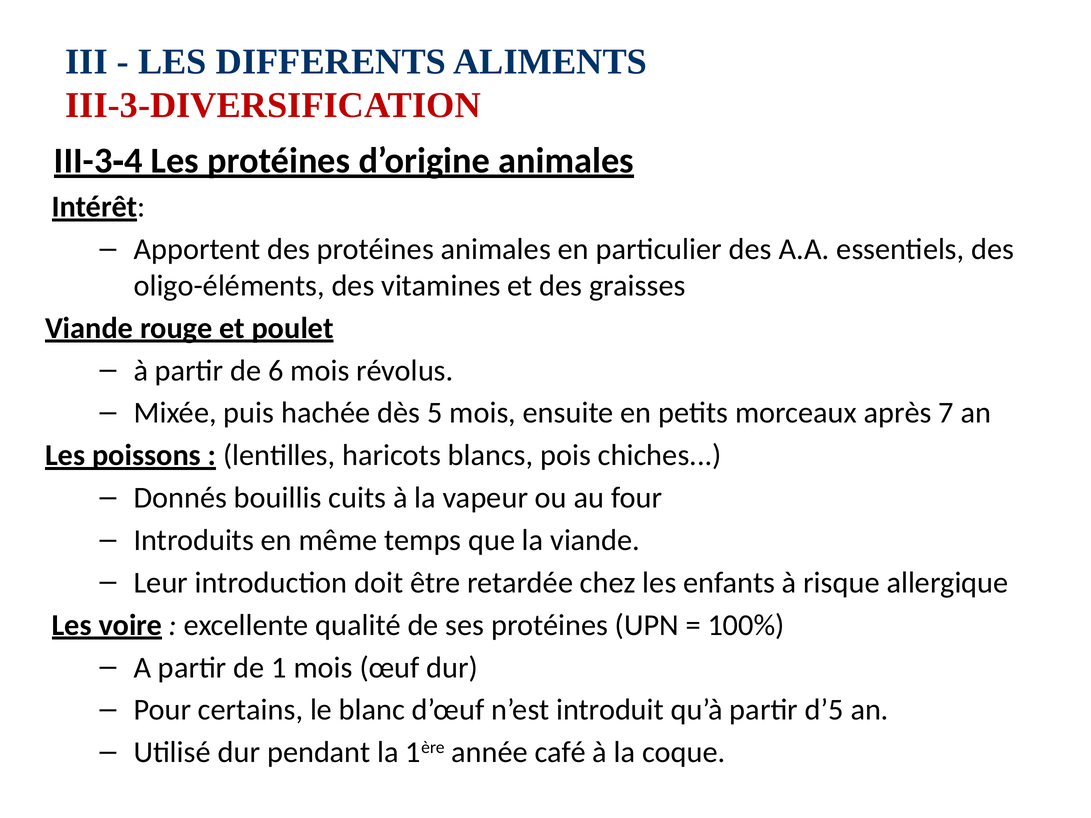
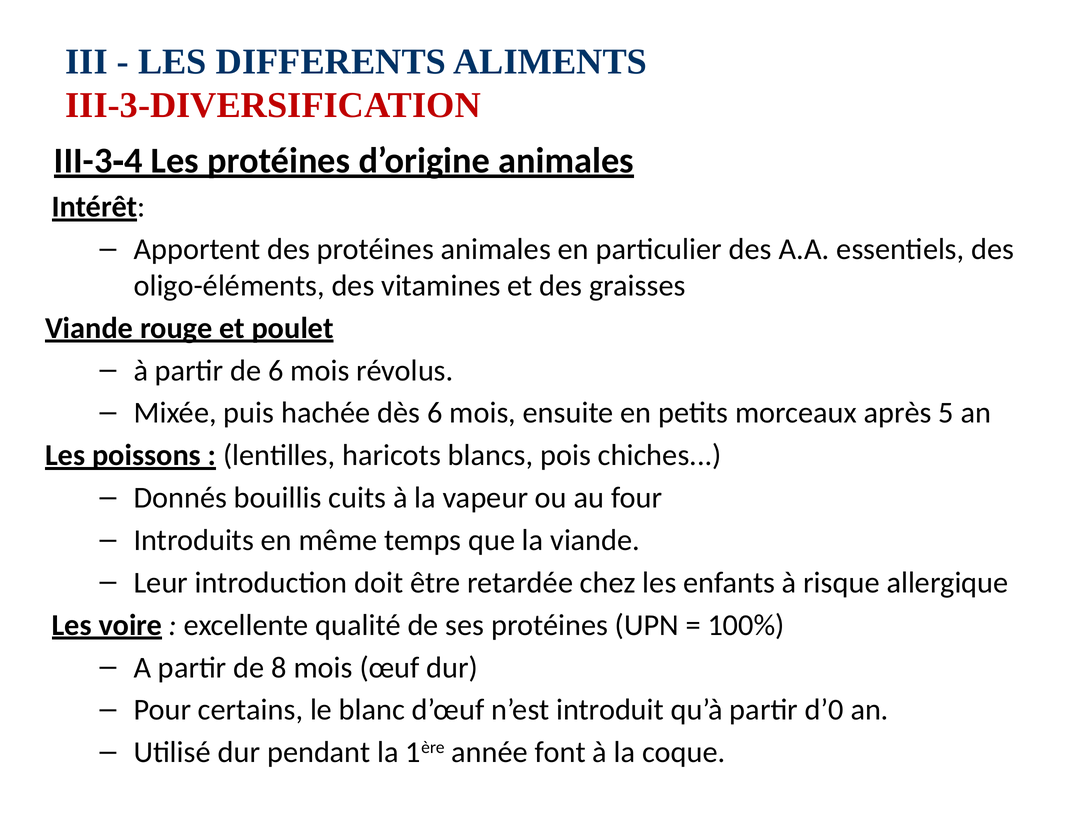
dès 5: 5 -> 6
7: 7 -> 5
1: 1 -> 8
d’5: d’5 -> d’0
café: café -> font
